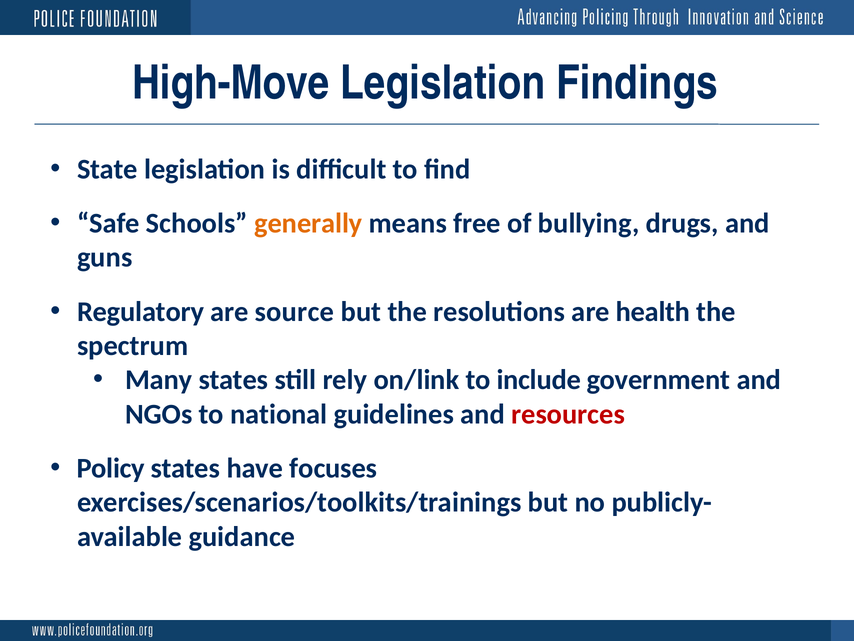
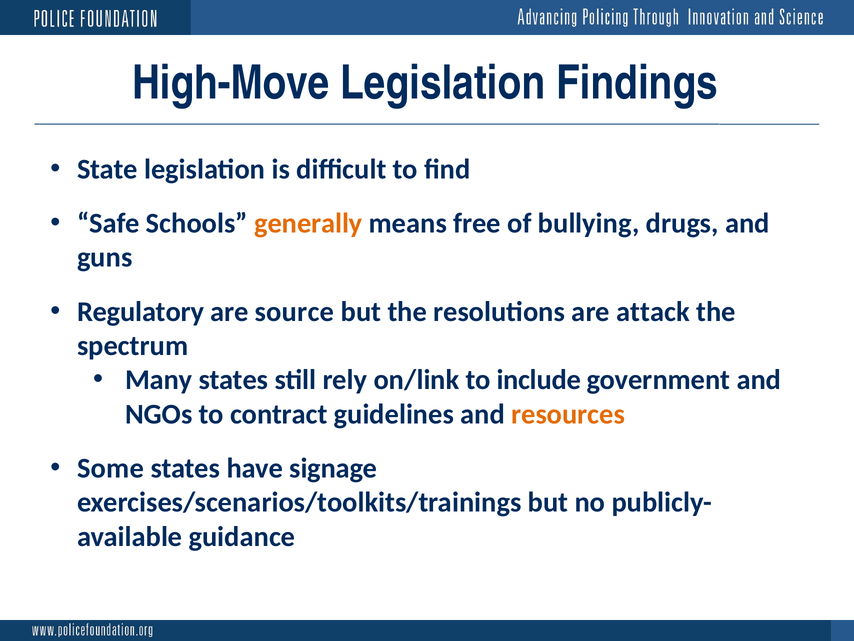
health: health -> attack
national: national -> contract
resources colour: red -> orange
Policy: Policy -> Some
focuses: focuses -> signage
